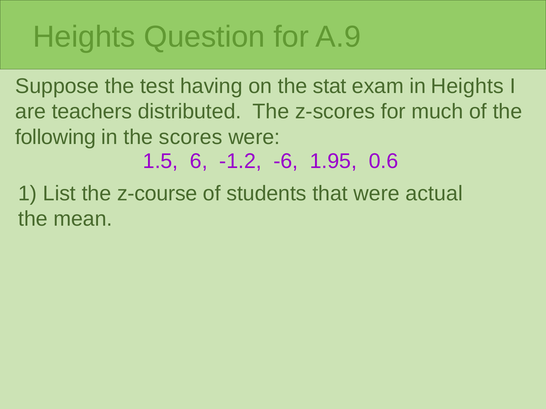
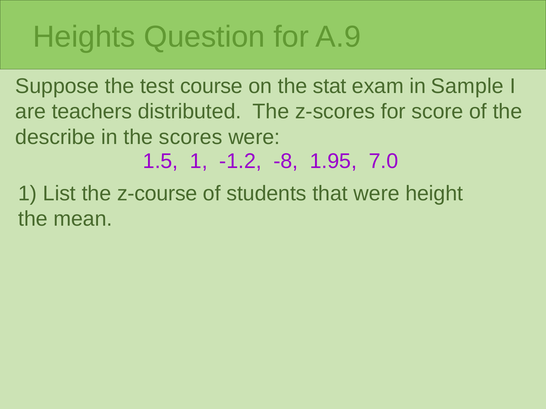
having: having -> course
in Heights: Heights -> Sample
much: much -> score
following: following -> describe
1.5 6: 6 -> 1
-6: -6 -> -8
0.6: 0.6 -> 7.0
actual: actual -> height
